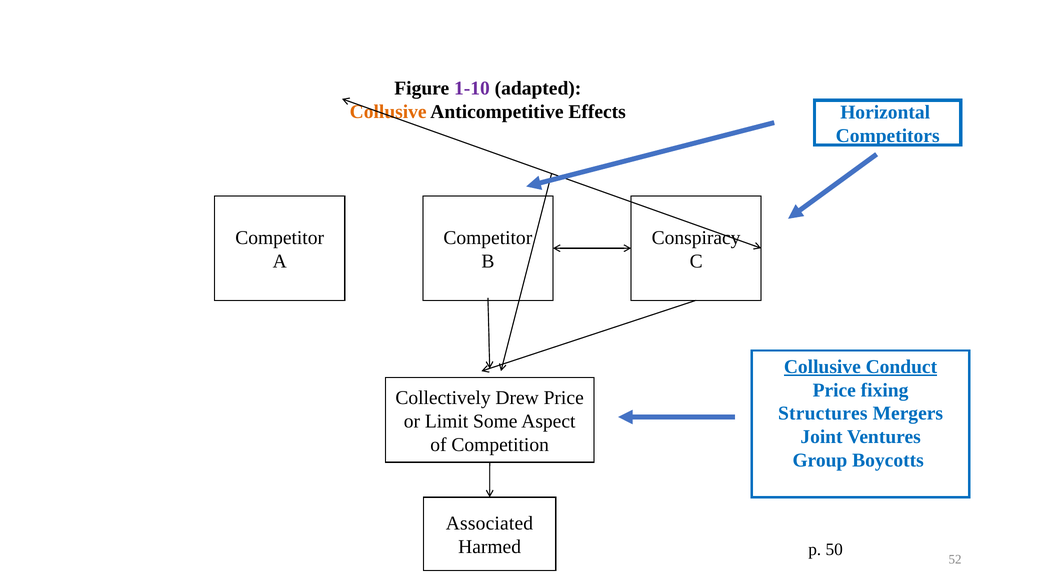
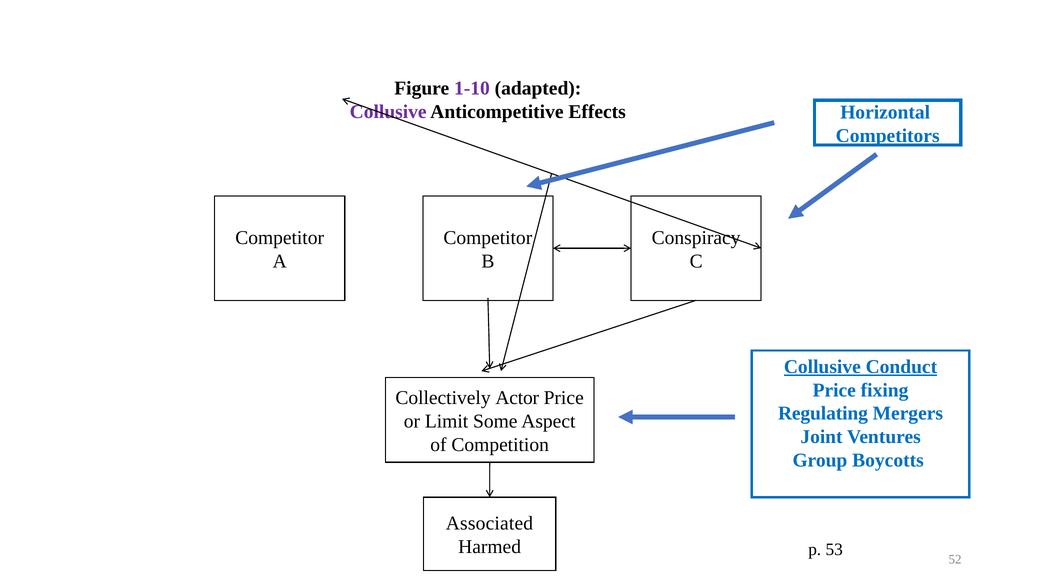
Collusive at (388, 112) colour: orange -> purple
Drew: Drew -> Actor
Structures: Structures -> Regulating
50: 50 -> 53
